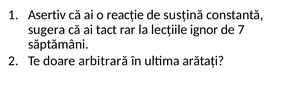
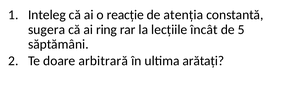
Asertiv: Asertiv -> Inteleg
susțină: susțină -> atenția
tact: tact -> ring
ignor: ignor -> încât
7: 7 -> 5
